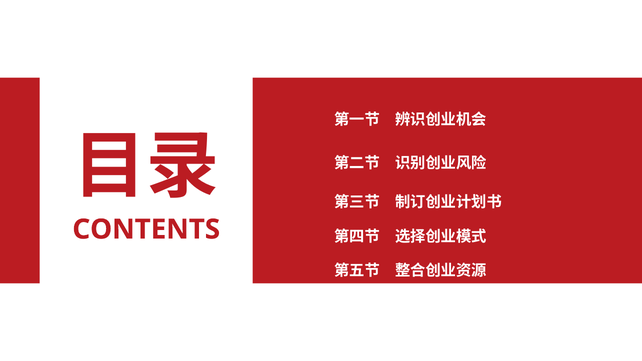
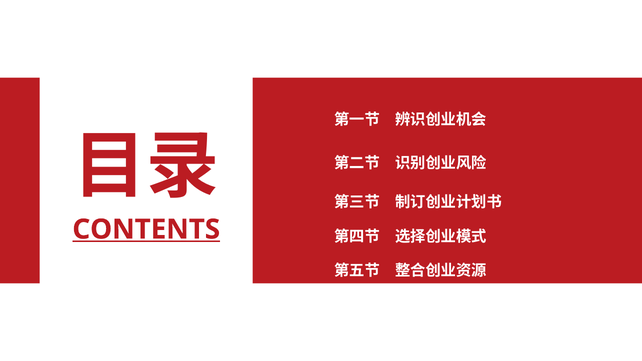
CONTENTS underline: none -> present
